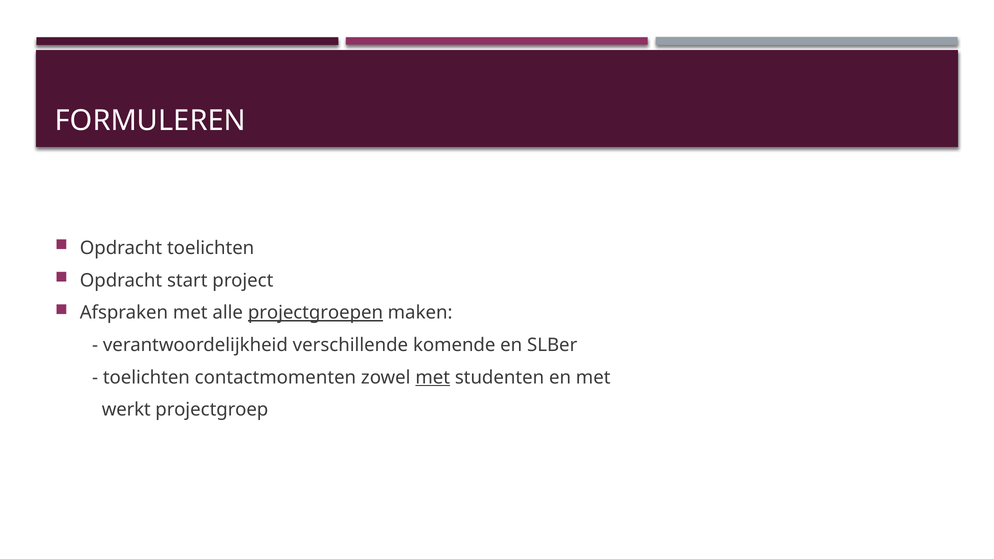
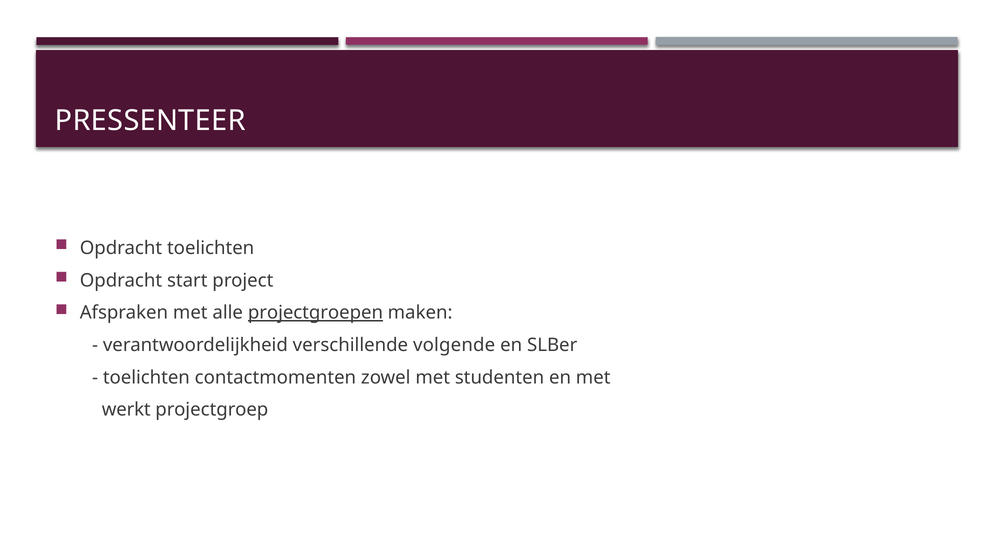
FORMULEREN: FORMULEREN -> PRESSENTEER
komende: komende -> volgende
met at (433, 377) underline: present -> none
